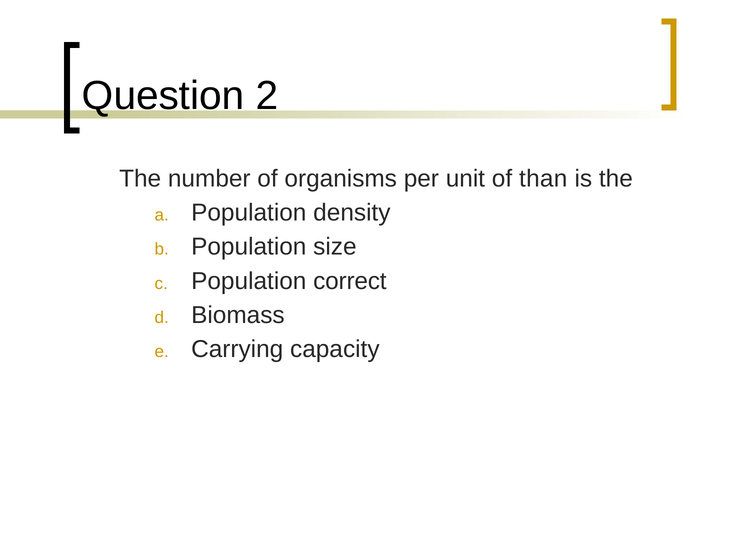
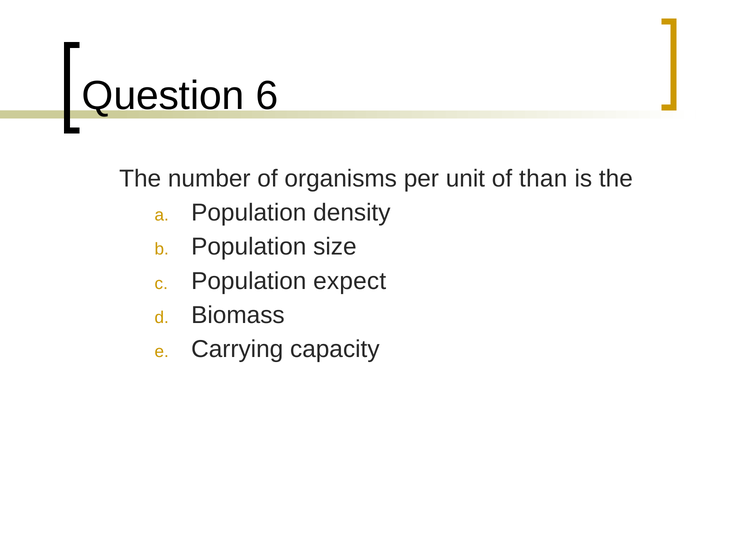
2: 2 -> 6
correct: correct -> expect
